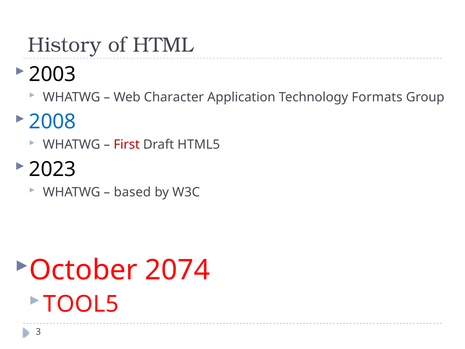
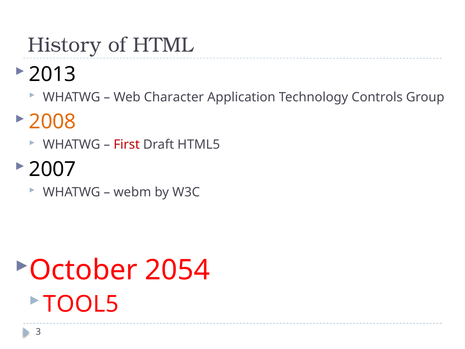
2003: 2003 -> 2013
Formats: Formats -> Controls
2008 colour: blue -> orange
2023: 2023 -> 2007
based: based -> webm
2074: 2074 -> 2054
